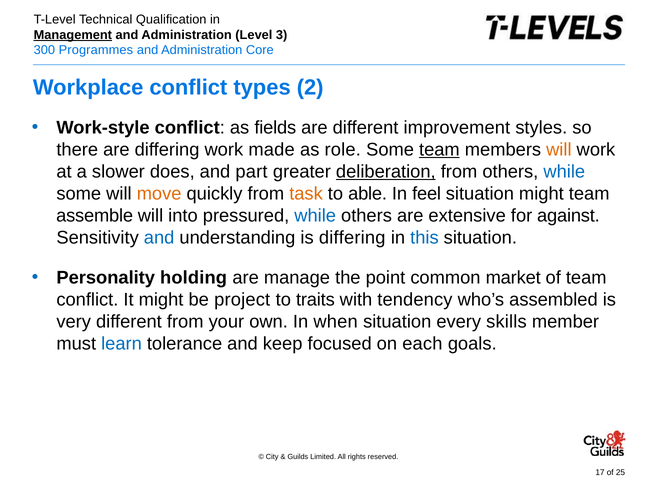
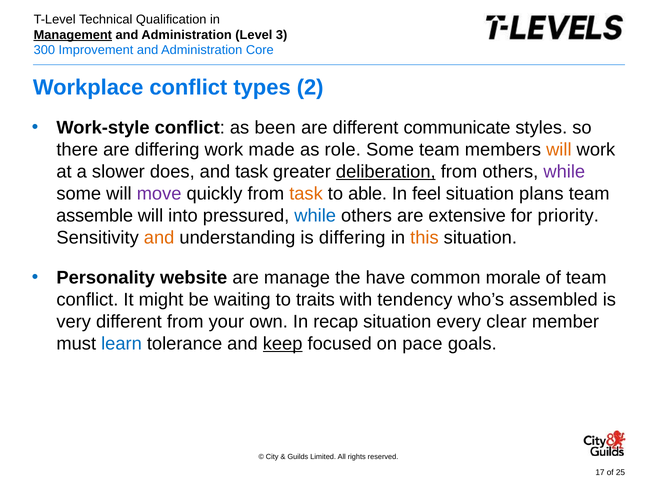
Programmes: Programmes -> Improvement
fields: fields -> been
improvement: improvement -> communicate
team at (439, 149) underline: present -> none
and part: part -> task
while at (564, 171) colour: blue -> purple
move colour: orange -> purple
situation might: might -> plans
against: against -> priority
and at (159, 237) colour: blue -> orange
this colour: blue -> orange
holding: holding -> website
point: point -> have
market: market -> morale
project: project -> waiting
when: when -> recap
skills: skills -> clear
keep underline: none -> present
each: each -> pace
